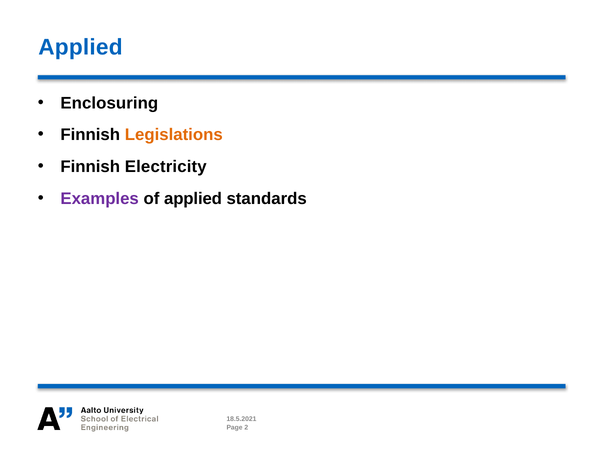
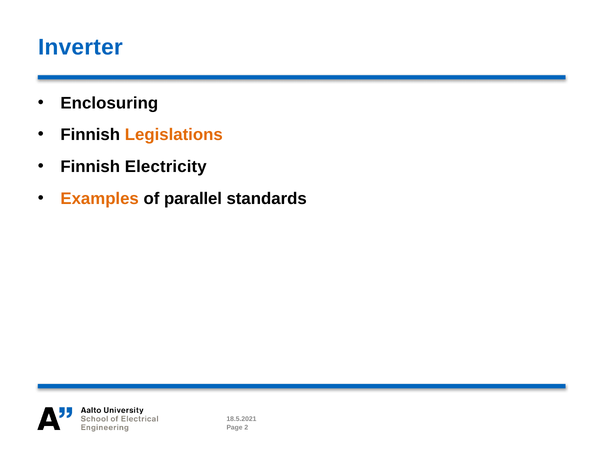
Applied at (80, 47): Applied -> Inverter
Examples colour: purple -> orange
of applied: applied -> parallel
